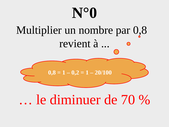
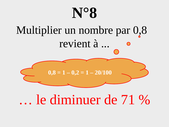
N°0: N°0 -> N°8
70: 70 -> 71
